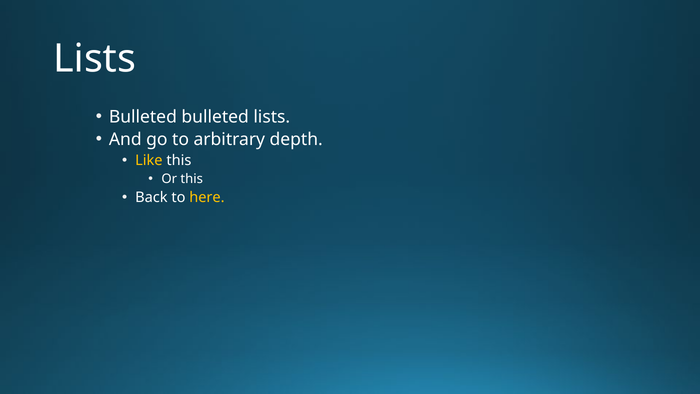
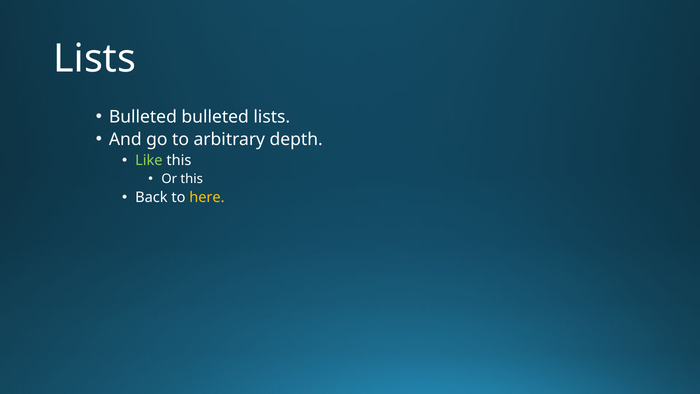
Like colour: yellow -> light green
